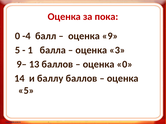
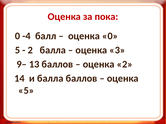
оценка 9: 9 -> 0
1 at (30, 50): 1 -> 2
оценка 0: 0 -> 2
и баллу: баллу -> балла
